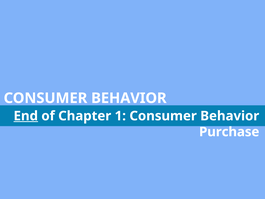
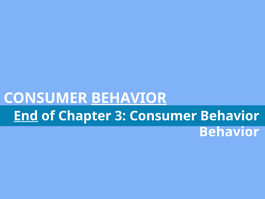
BEHAVIOR at (129, 98) underline: none -> present
1: 1 -> 3
Purchase at (229, 132): Purchase -> Behavior
